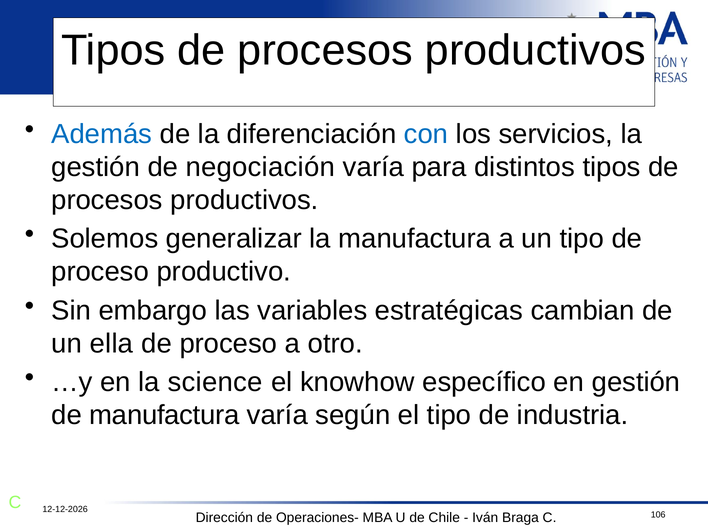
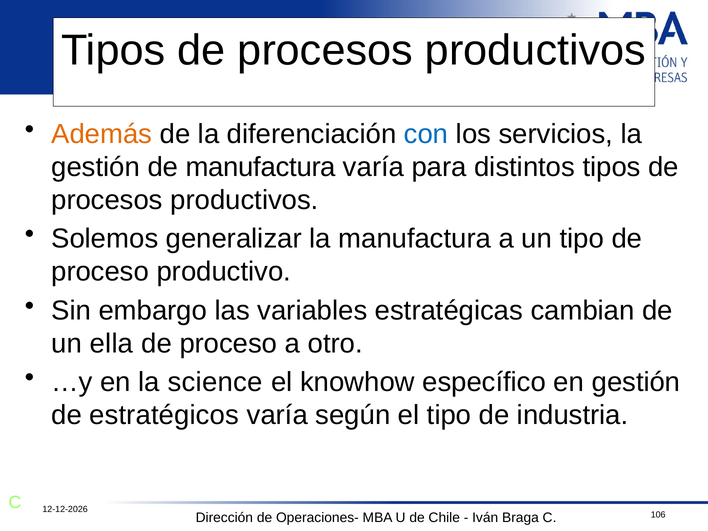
Además colour: blue -> orange
de negociación: negociación -> manufactura
de manufactura: manufactura -> estratégicos
